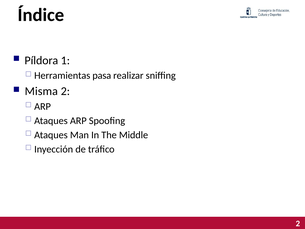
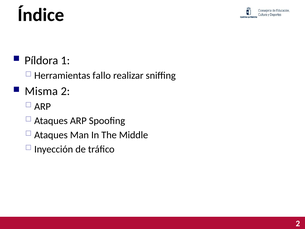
pasa: pasa -> fallo
